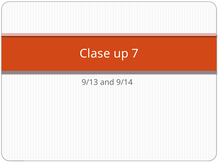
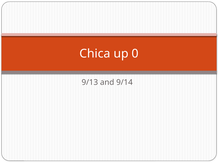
Clase: Clase -> Chica
7: 7 -> 0
